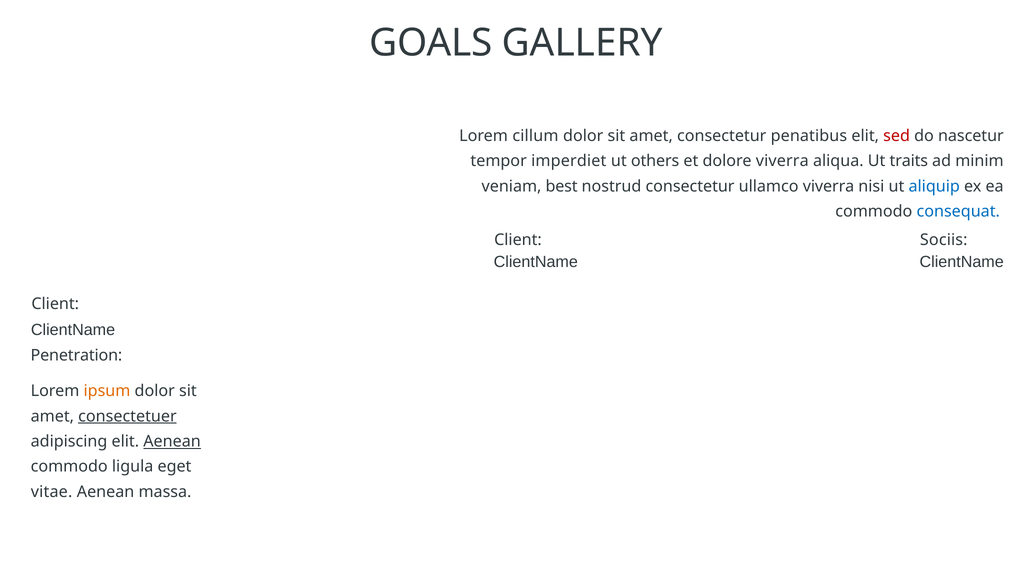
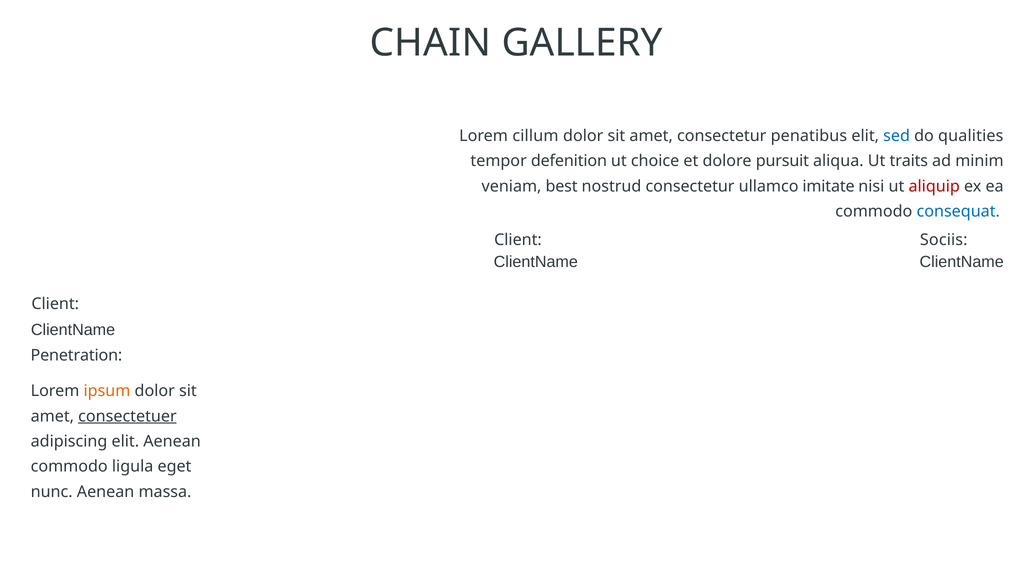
GOALS: GOALS -> CHAIN
sed colour: red -> blue
nascetur: nascetur -> qualities
imperdiet: imperdiet -> defenition
others: others -> choice
dolore viverra: viverra -> pursuit
ullamco viverra: viverra -> imitate
aliquip colour: blue -> red
Aenean at (172, 441) underline: present -> none
vitae: vitae -> nunc
